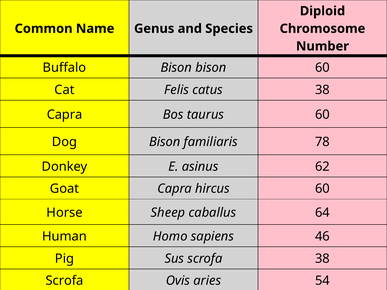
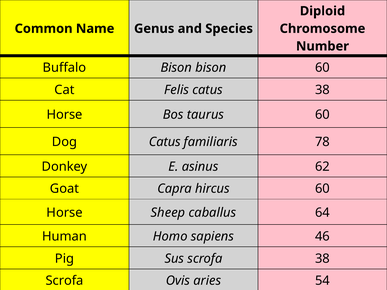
Capra at (65, 115): Capra -> Horse
Dog Bison: Bison -> Catus
